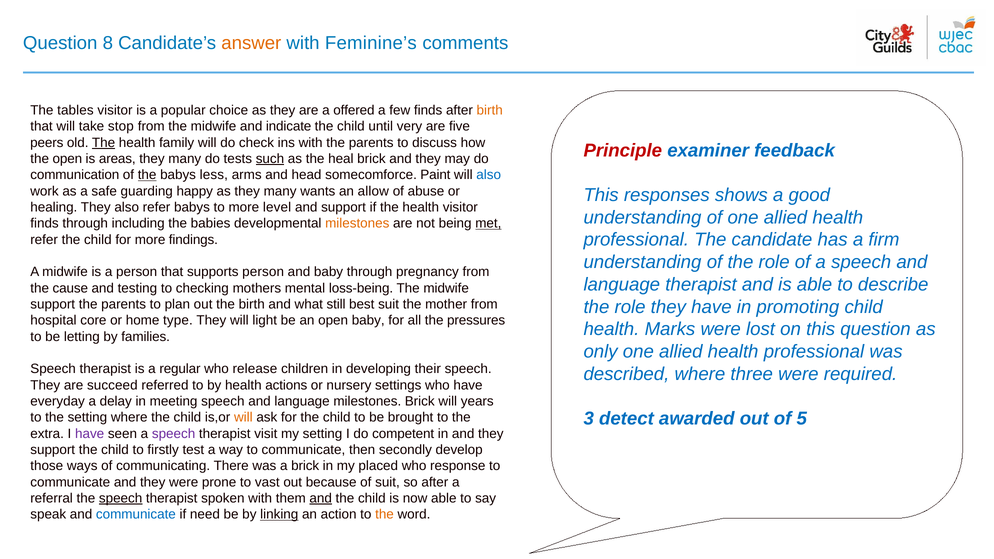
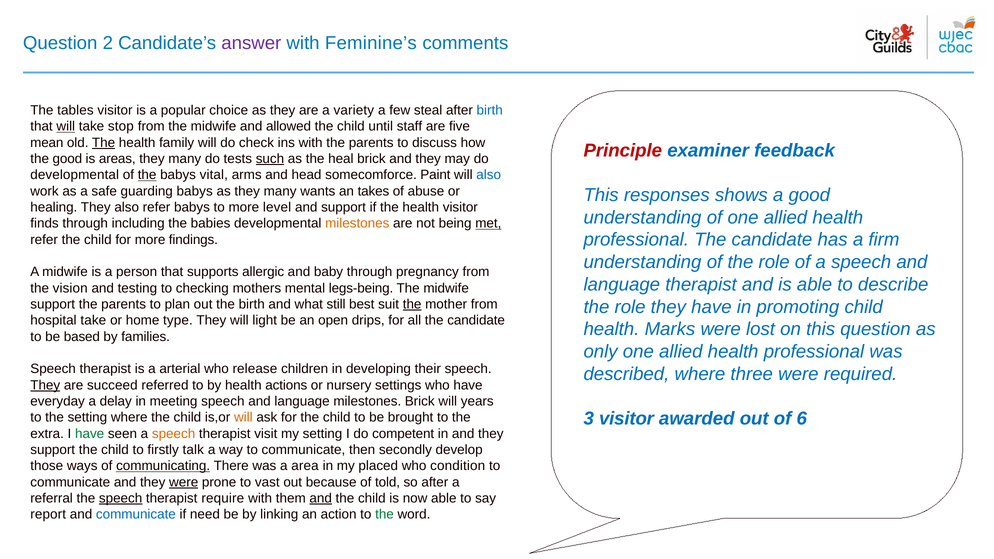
8: 8 -> 2
answer colour: orange -> purple
offered: offered -> variety
few finds: finds -> steal
birth at (490, 110) colour: orange -> blue
will at (66, 126) underline: none -> present
indicate: indicate -> allowed
very: very -> staff
peers: peers -> mean
the open: open -> good
communication at (75, 175): communication -> developmental
less: less -> vital
guarding happy: happy -> babys
allow: allow -> takes
supports person: person -> allergic
cause: cause -> vision
loss-being: loss-being -> legs-being
the at (412, 304) underline: none -> present
hospital core: core -> take
open baby: baby -> drips
pressures: pressures -> candidate
letting: letting -> based
regular: regular -> arterial
They at (45, 385) underline: none -> present
3 detect: detect -> visitor
5: 5 -> 6
have at (90, 434) colour: purple -> green
speech at (174, 434) colour: purple -> orange
test: test -> talk
communicating underline: none -> present
a brick: brick -> area
response: response -> condition
were underline: none -> present
of suit: suit -> told
spoken: spoken -> require
speak: speak -> report
linking underline: present -> none
the at (385, 515) colour: orange -> green
